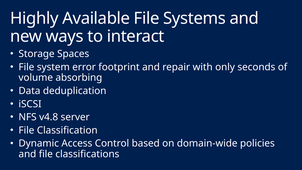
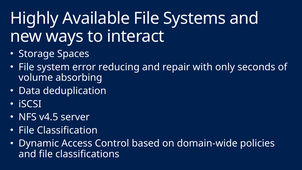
footprint: footprint -> reducing
v4.8: v4.8 -> v4.5
